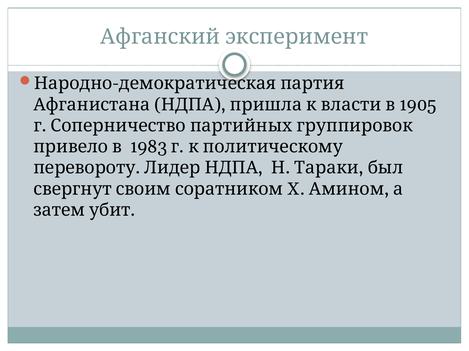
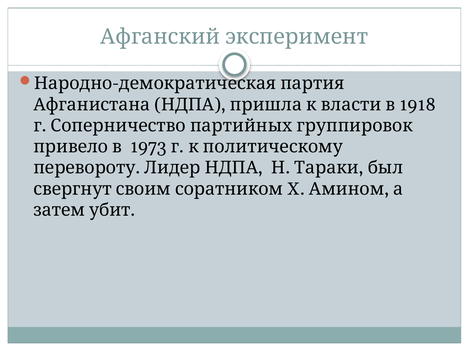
1905: 1905 -> 1918
1983: 1983 -> 1973
